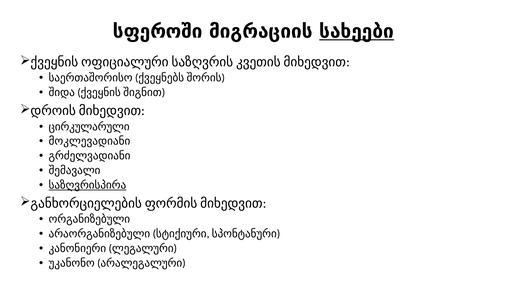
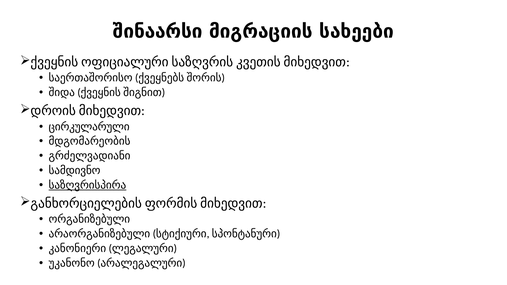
სფეროში: სფეროში -> შინაარსი
სახეები underline: present -> none
მოკლევადიანი: მოკლევადიანი -> მდგომარეობის
შემავალი: შემავალი -> სამდივნო
